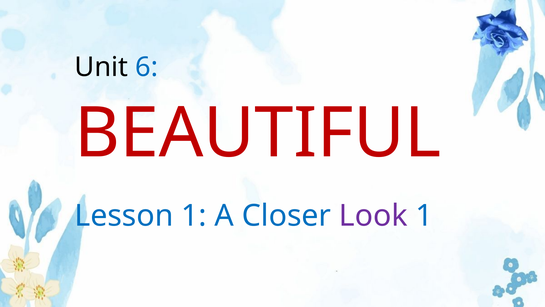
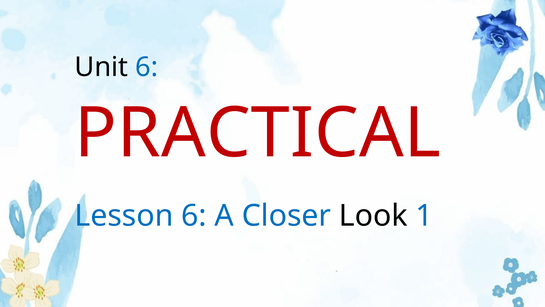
BEAUTIFUL: BEAUTIFUL -> PRACTICAL
Lesson 1: 1 -> 6
Look colour: purple -> black
